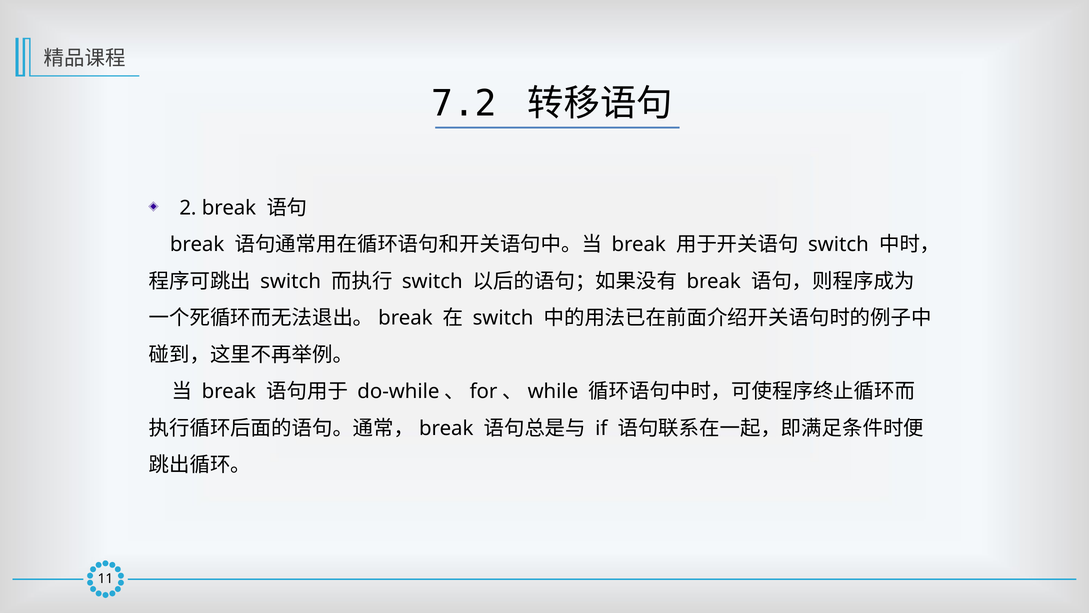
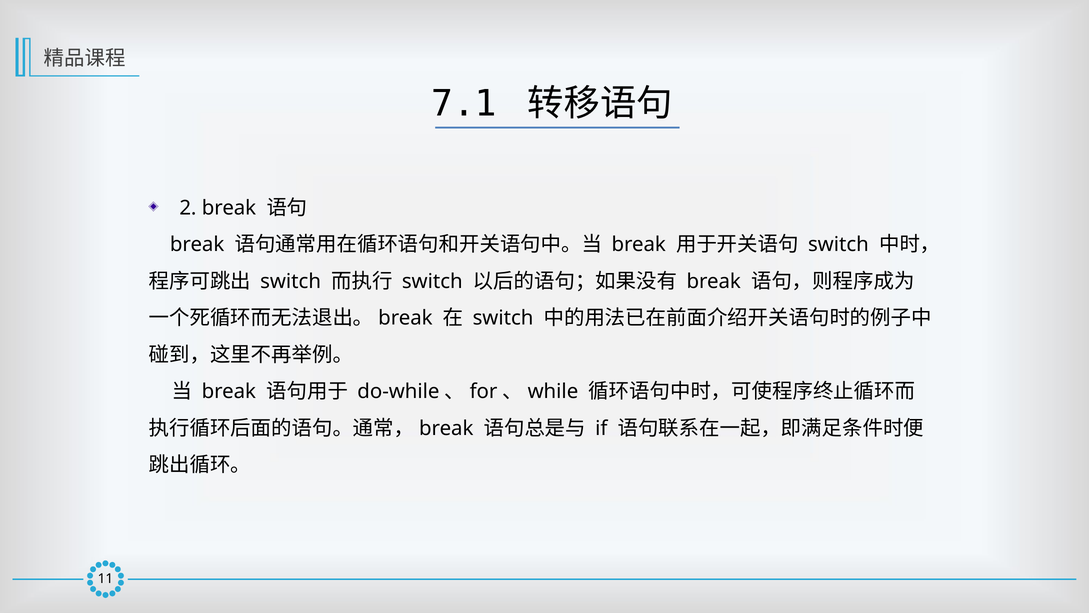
7.2: 7.2 -> 7.1
